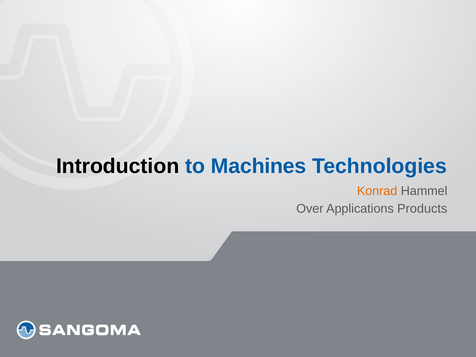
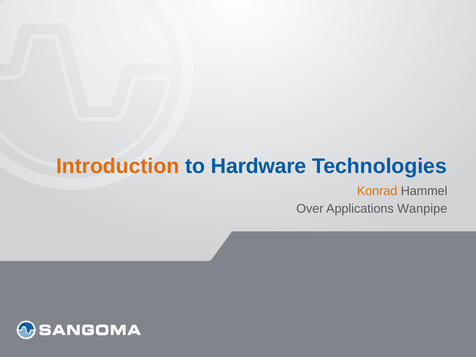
Introduction colour: black -> orange
Machines: Machines -> Hardware
Products: Products -> Wanpipe
